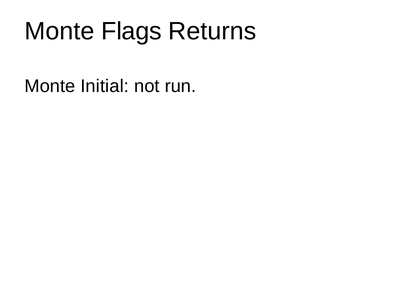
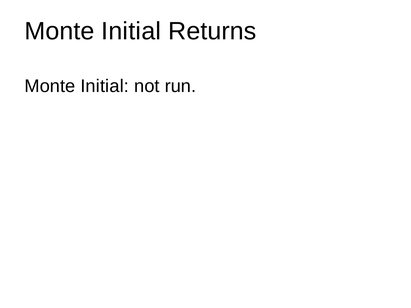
Flags at (131, 31): Flags -> Initial
